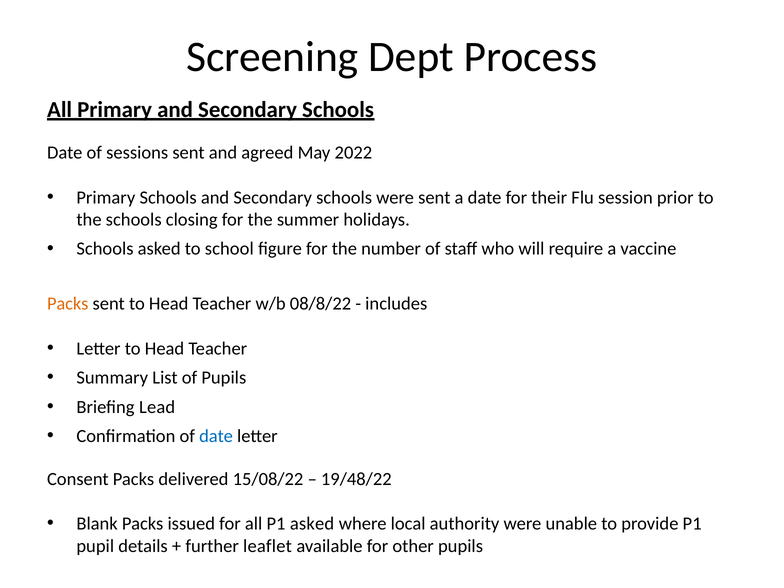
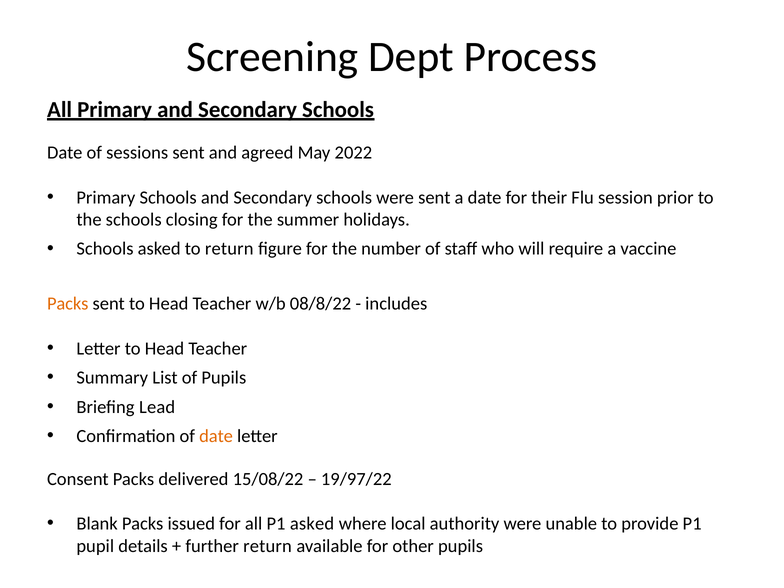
to school: school -> return
date at (216, 436) colour: blue -> orange
19/48/22: 19/48/22 -> 19/97/22
further leaflet: leaflet -> return
